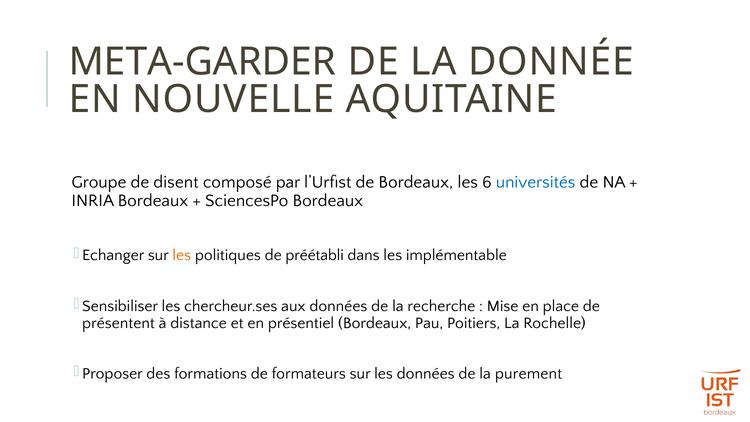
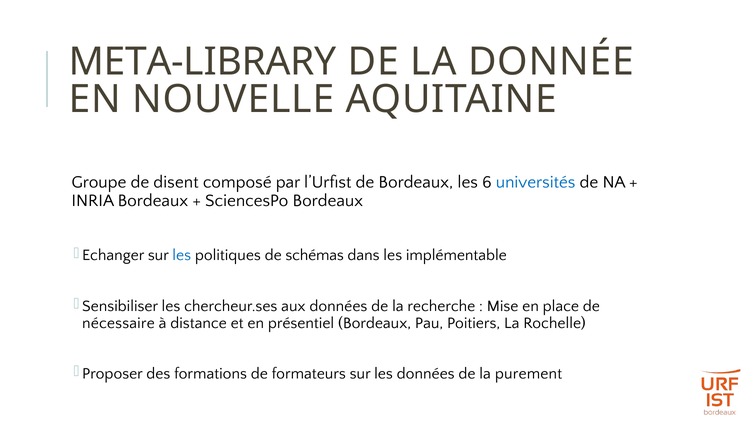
META-GARDER: META-GARDER -> META-LIBRARY
les at (182, 255) colour: orange -> blue
préétabli: préétabli -> schémas
présentent: présentent -> nécessaire
